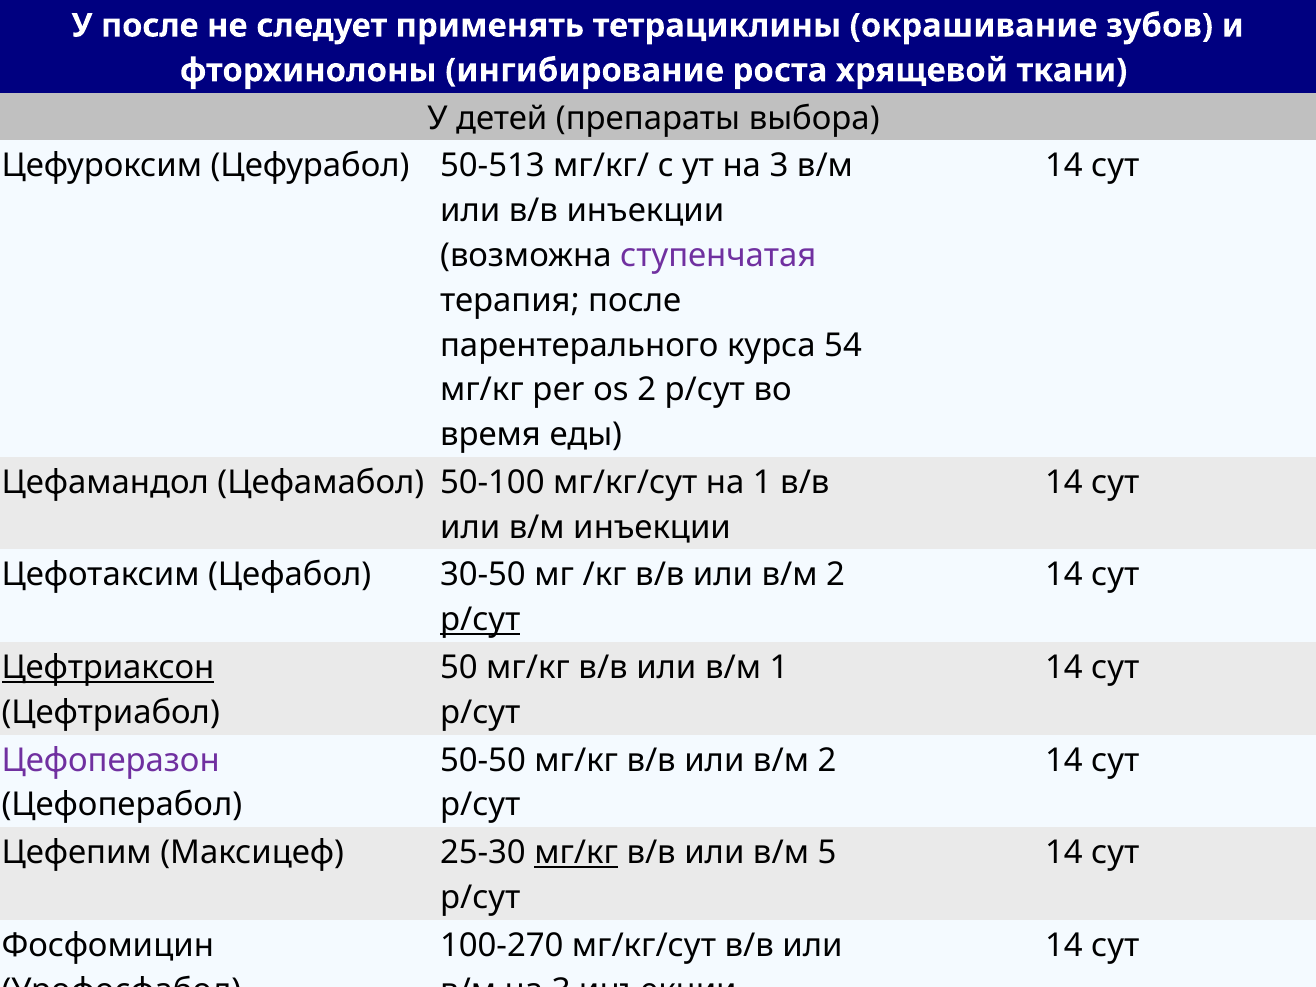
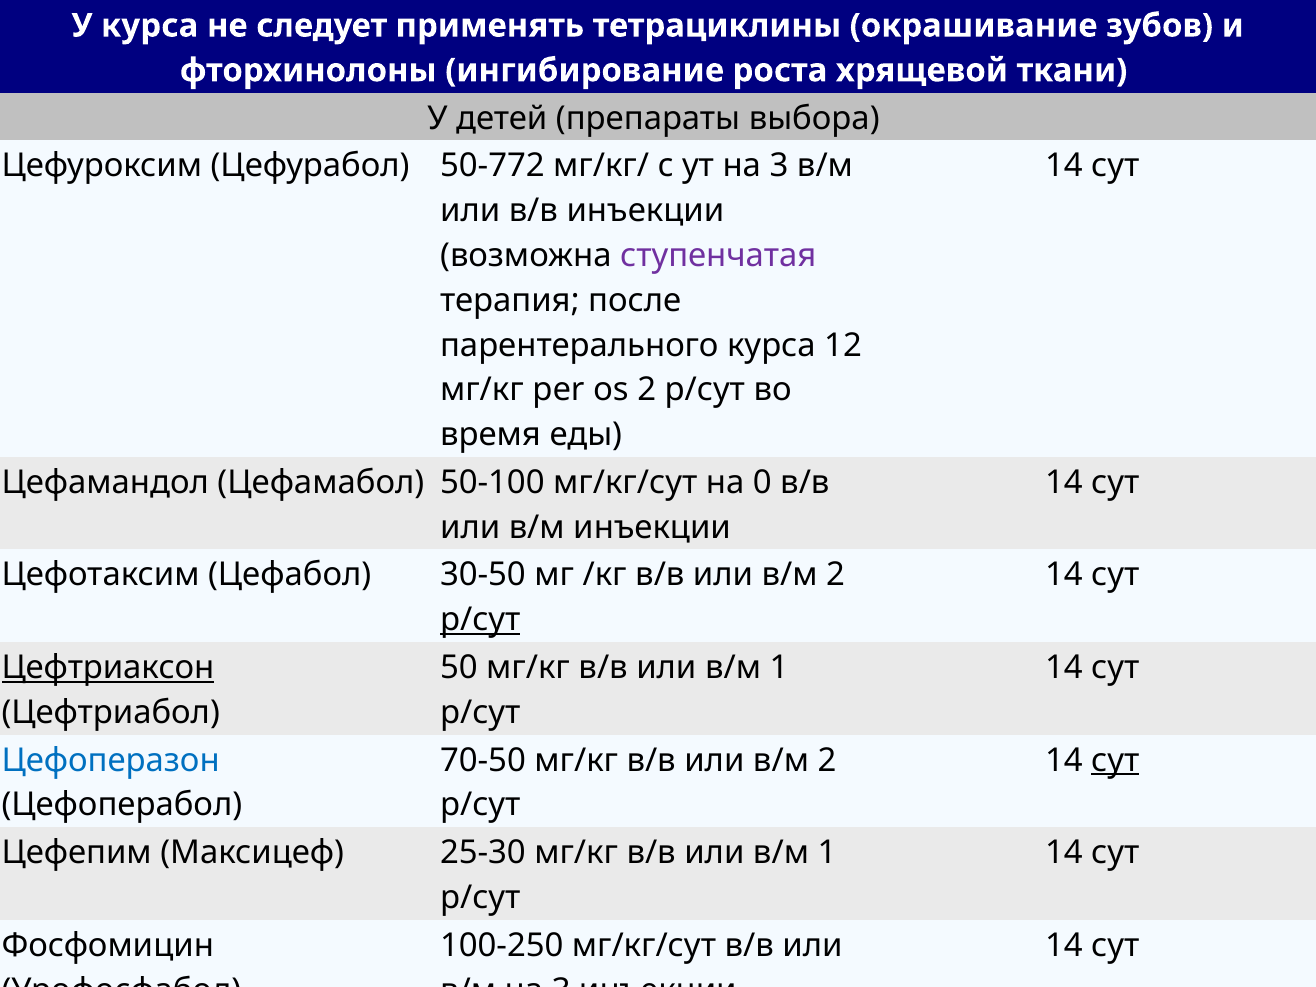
У после: после -> курса
50-513: 50-513 -> 50-772
54: 54 -> 12
на 1: 1 -> 0
Цефоперазон colour: purple -> blue
50-50: 50-50 -> 70-50
сут at (1115, 760) underline: none -> present
мг/кг at (576, 853) underline: present -> none
5 at (827, 853): 5 -> 1
100-270: 100-270 -> 100-250
